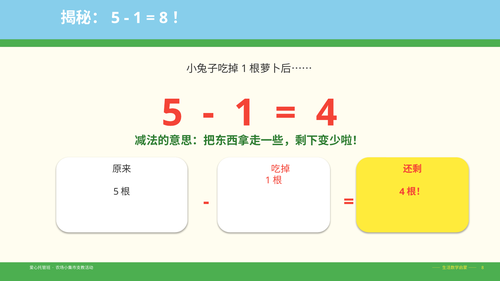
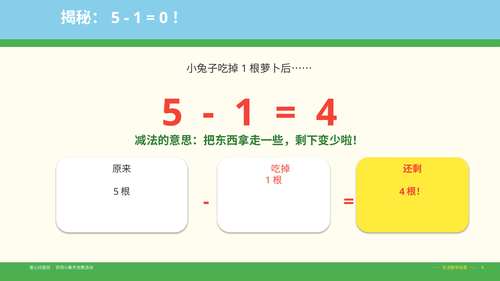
8 at (163, 18): 8 -> 0
